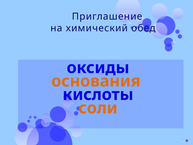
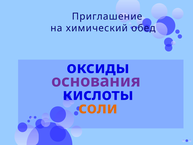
основания colour: orange -> purple
